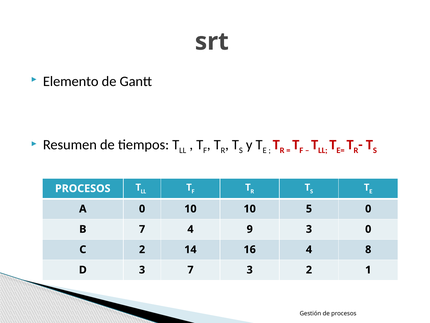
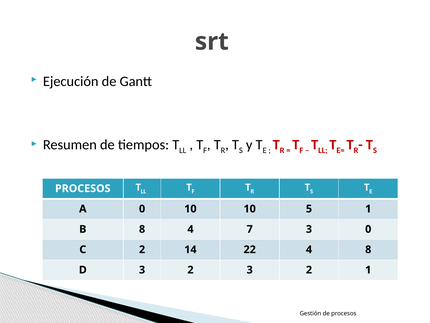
Elemento: Elemento -> Ejecución
5 0: 0 -> 1
B 7: 7 -> 8
9: 9 -> 7
16: 16 -> 22
D 3 7: 7 -> 2
